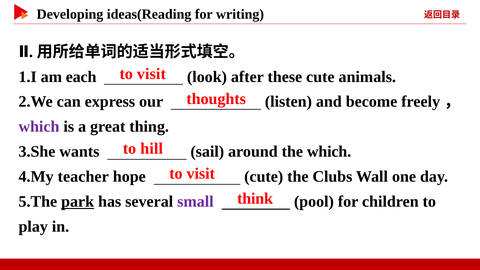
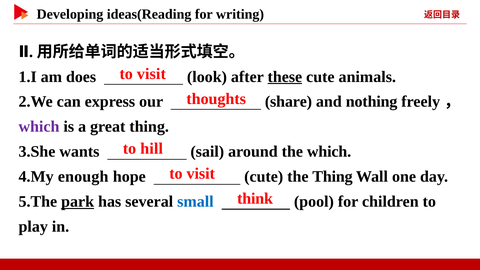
each: each -> does
these underline: none -> present
listen: listen -> share
become: become -> nothing
teacher: teacher -> enough
the Clubs: Clubs -> Thing
small colour: purple -> blue
